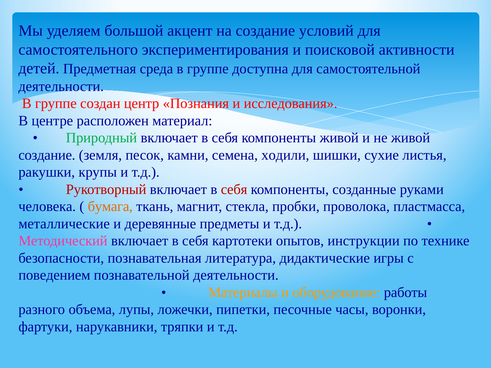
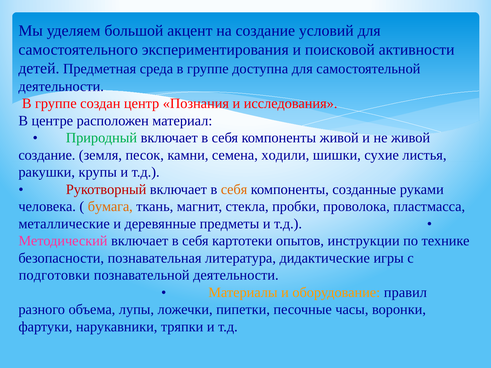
себя at (234, 189) colour: red -> orange
поведением: поведением -> подготовки
работы: работы -> правил
